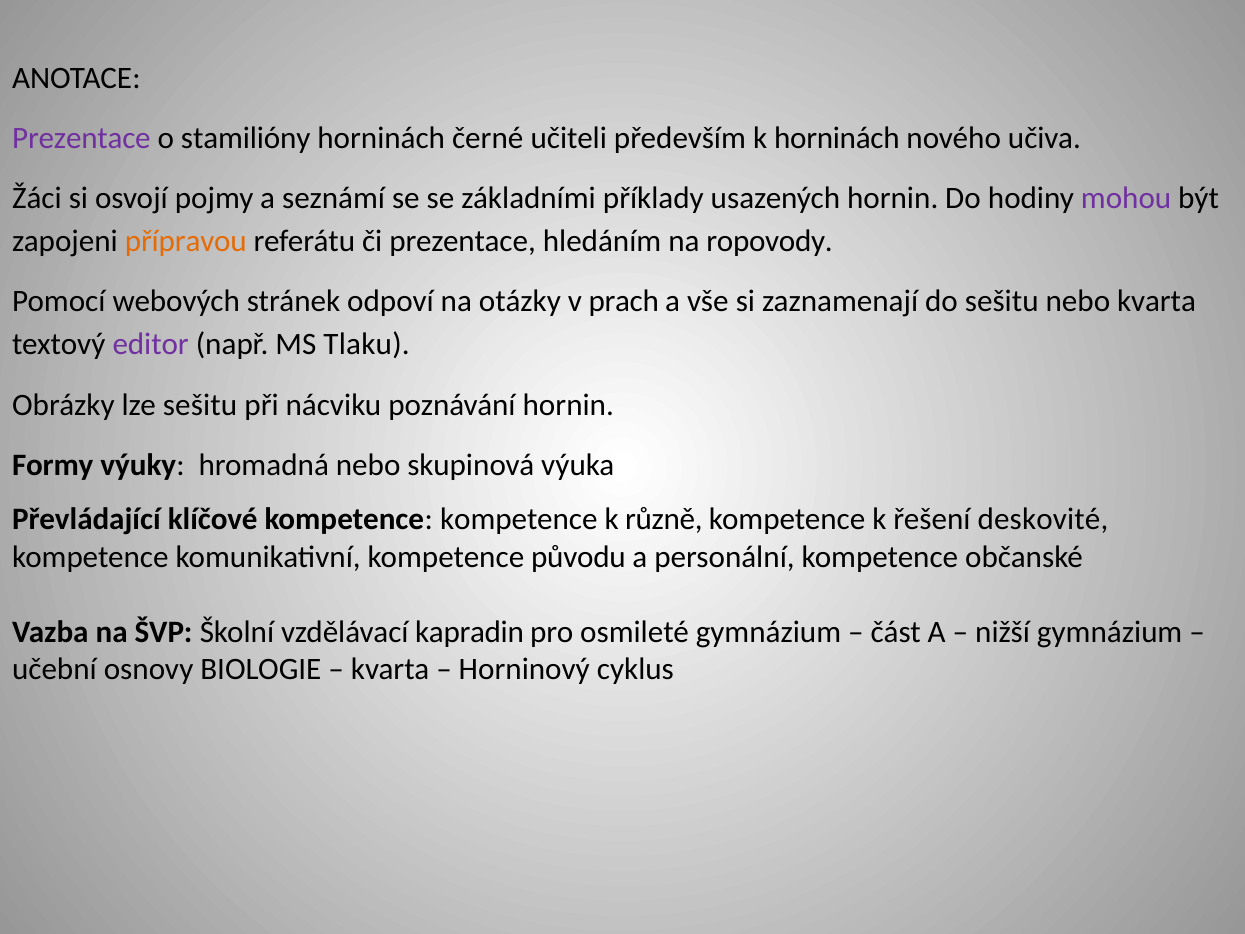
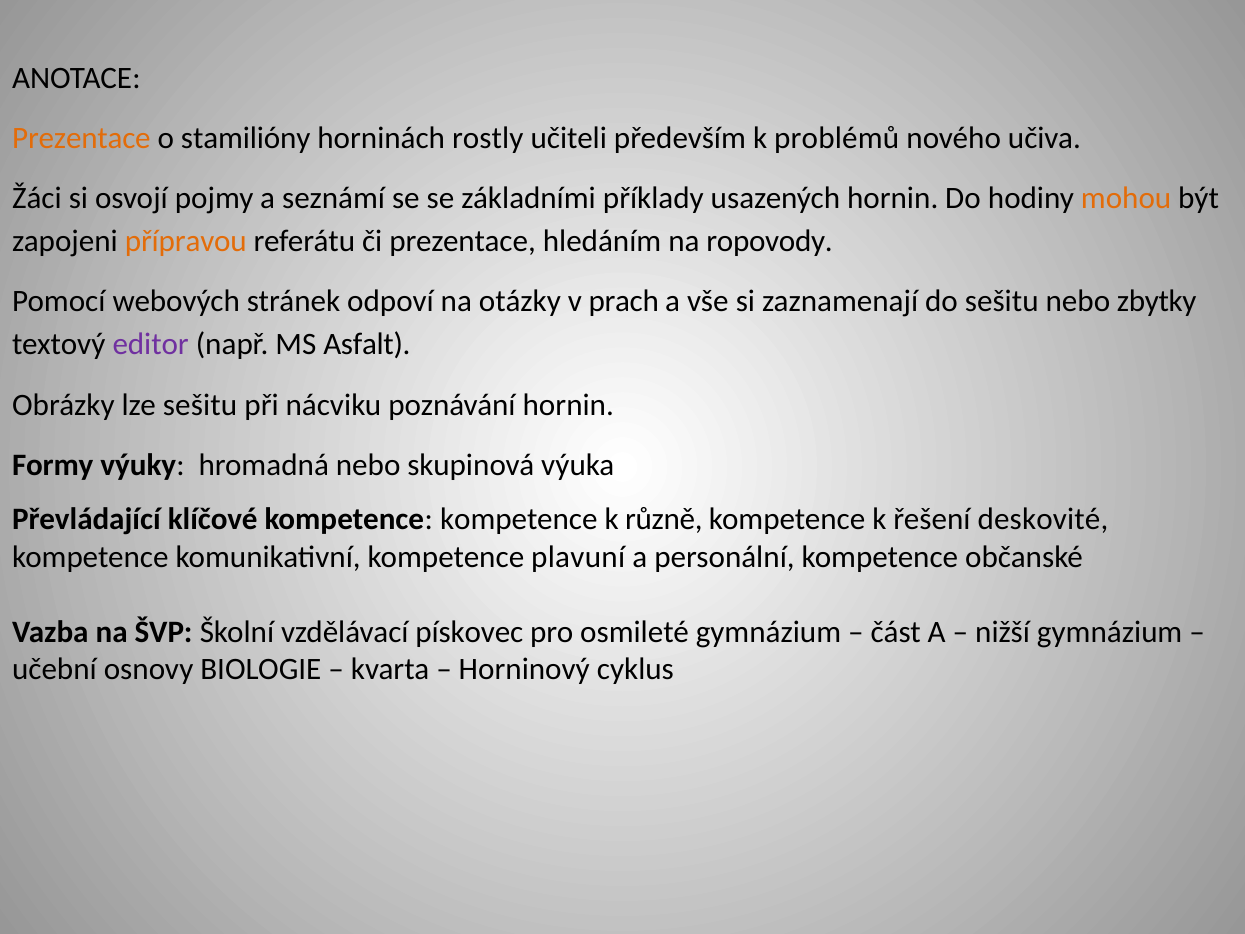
Prezentace at (81, 138) colour: purple -> orange
černé: černé -> rostly
k horninách: horninách -> problémů
mohou colour: purple -> orange
nebo kvarta: kvarta -> zbytky
Tlaku: Tlaku -> Asfalt
původu: původu -> plavuní
kapradin: kapradin -> pískovec
